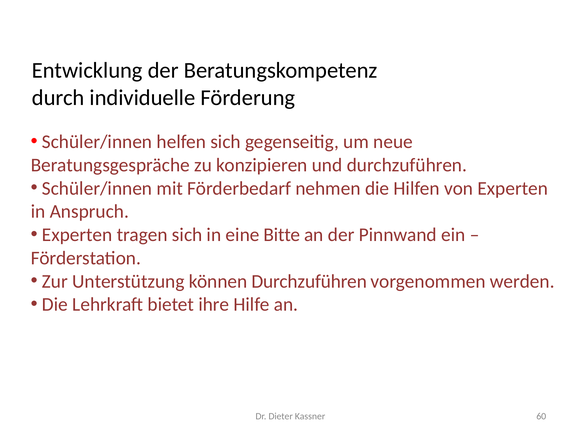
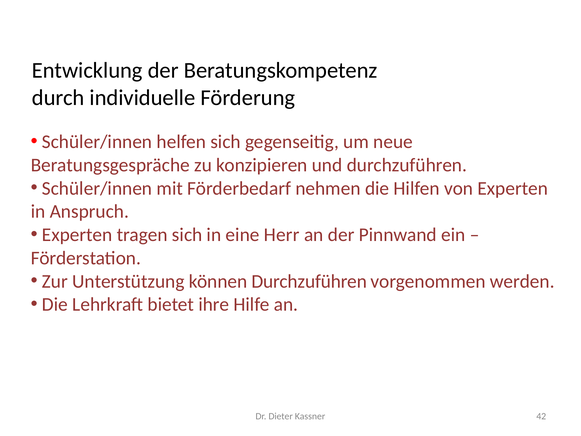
Bitte: Bitte -> Herr
60: 60 -> 42
